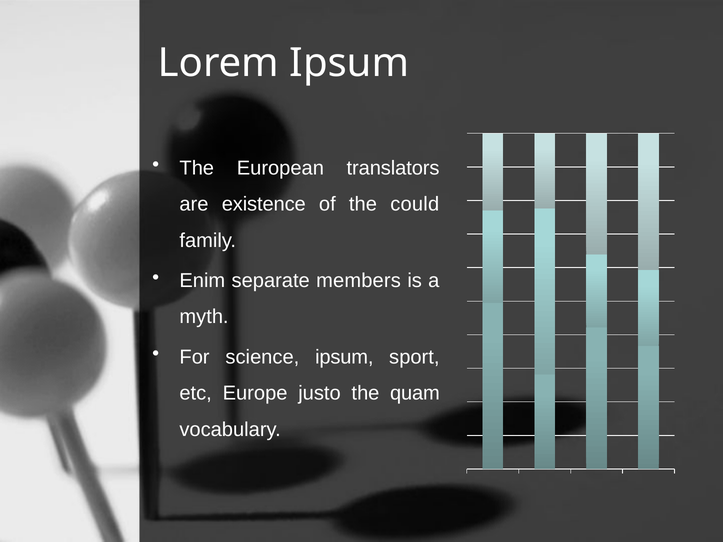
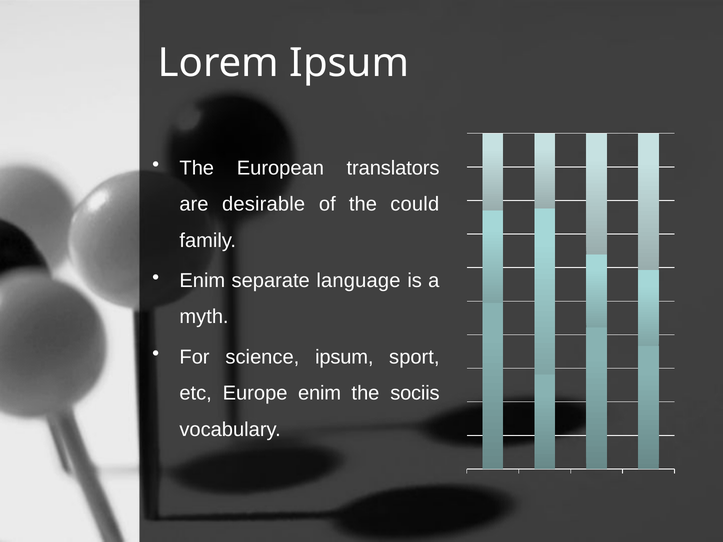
existence: existence -> desirable
members: members -> language
Europe justo: justo -> enim
quam: quam -> sociis
